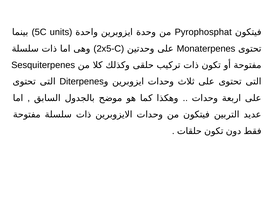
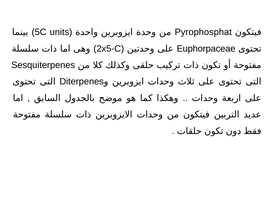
Monaterpenes: Monaterpenes -> Euphorpaceae
